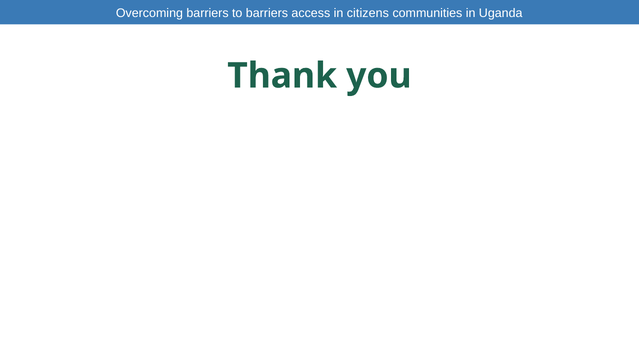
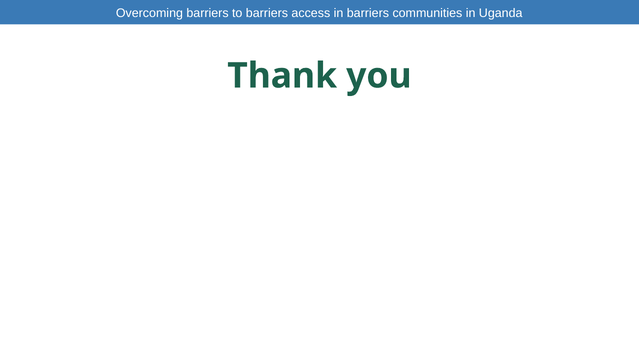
in citizens: citizens -> barriers
